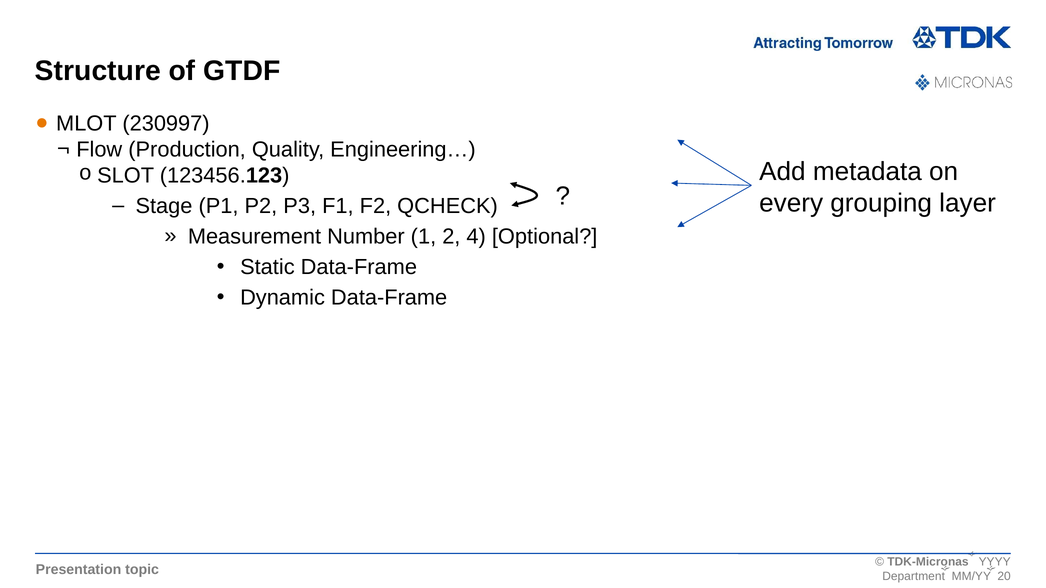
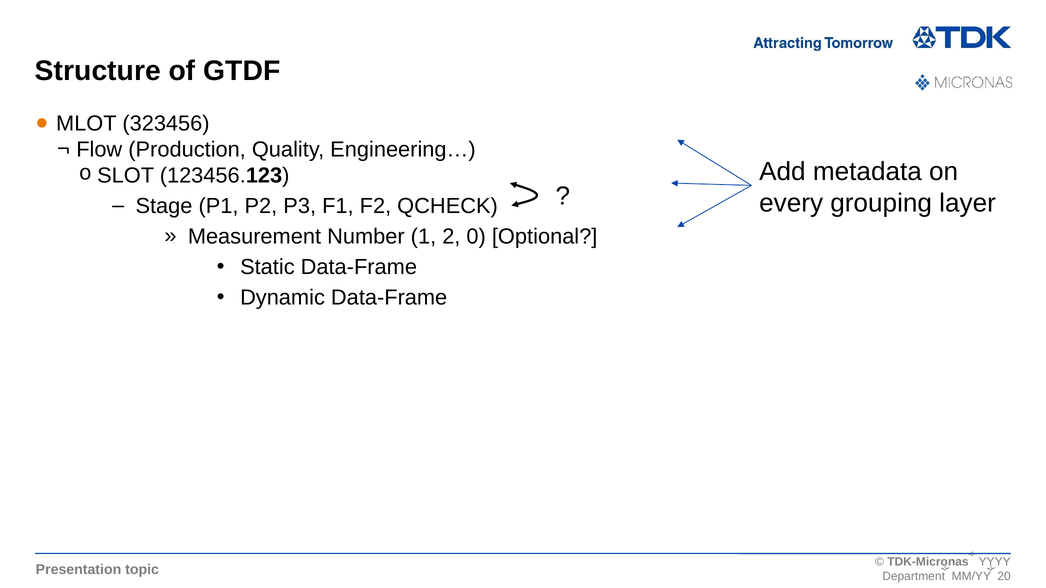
230997: 230997 -> 323456
4: 4 -> 0
